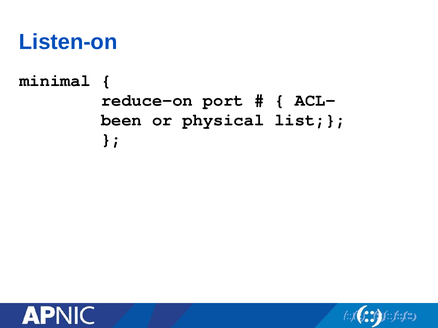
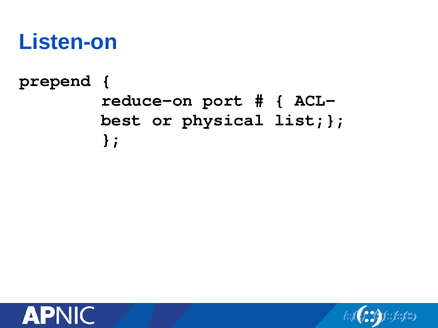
minimal: minimal -> prepend
been: been -> best
